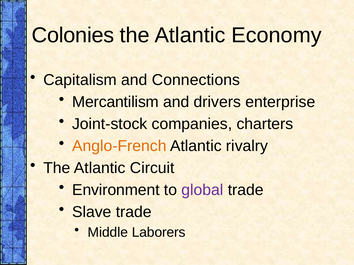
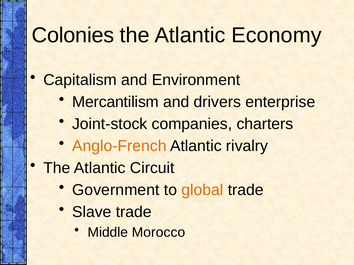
Connections: Connections -> Environment
Environment: Environment -> Government
global colour: purple -> orange
Laborers: Laborers -> Morocco
